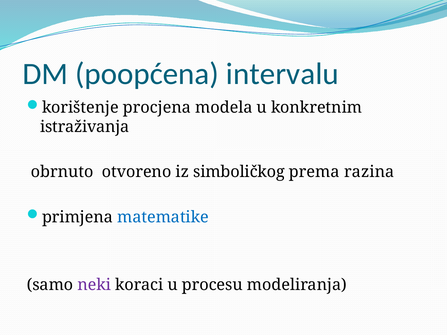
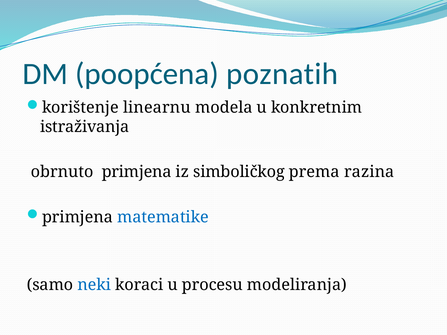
intervalu: intervalu -> poznatih
procjena: procjena -> linearnu
obrnuto otvoreno: otvoreno -> primjena
neki colour: purple -> blue
